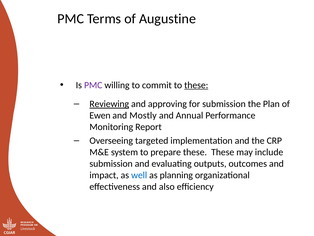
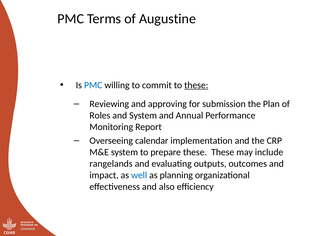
PMC at (93, 85) colour: purple -> blue
Reviewing underline: present -> none
Ewen: Ewen -> Roles
and Mostly: Mostly -> System
targeted: targeted -> calendar
submission at (111, 163): submission -> rangelands
